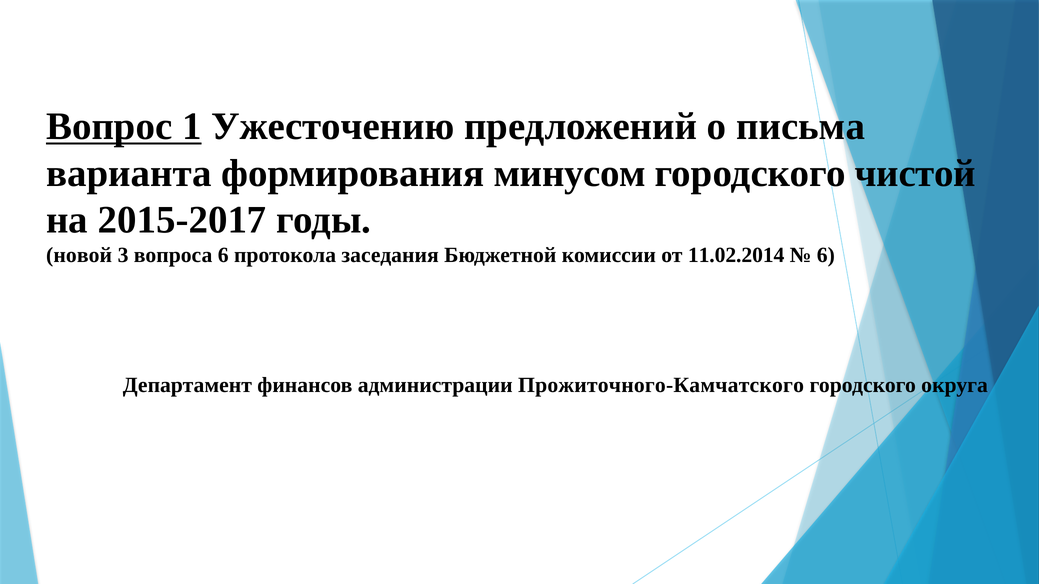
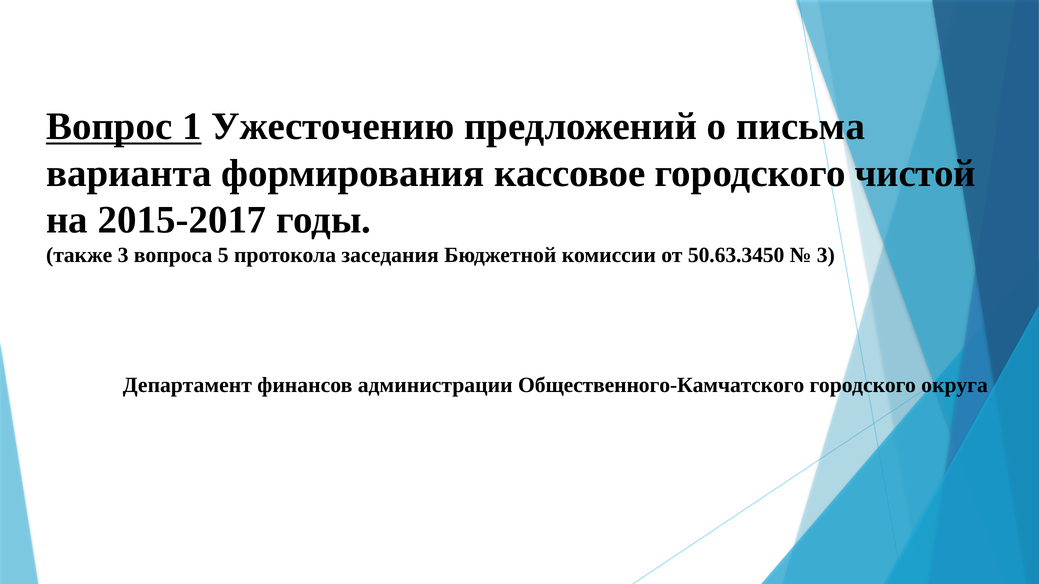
минусом: минусом -> кассовое
новой: новой -> также
вопроса 6: 6 -> 5
11.02.2014: 11.02.2014 -> 50.63.3450
6 at (826, 255): 6 -> 3
Прожиточного-Камчатского: Прожиточного-Камчатского -> Общественного-Камчатского
